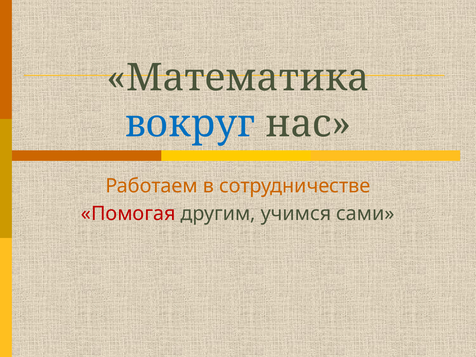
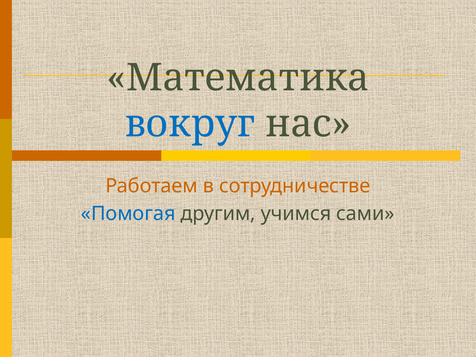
Помогая colour: red -> blue
